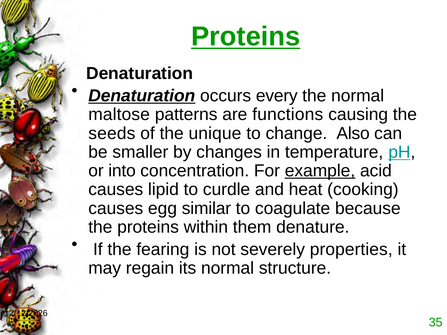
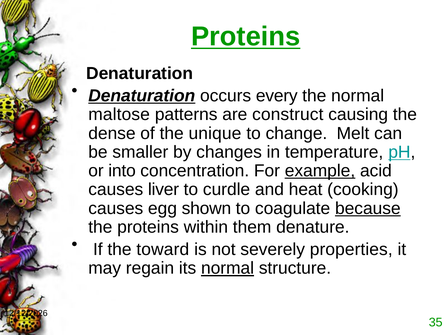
functions: functions -> construct
seeds: seeds -> dense
Also: Also -> Melt
lipid: lipid -> liver
similar: similar -> shown
because underline: none -> present
fearing: fearing -> toward
normal at (228, 268) underline: none -> present
